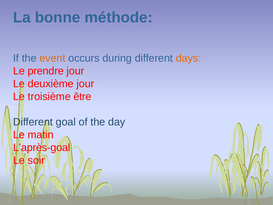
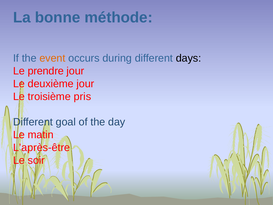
days colour: orange -> black
être: être -> pris
L’après-goal: L’après-goal -> L’après-être
